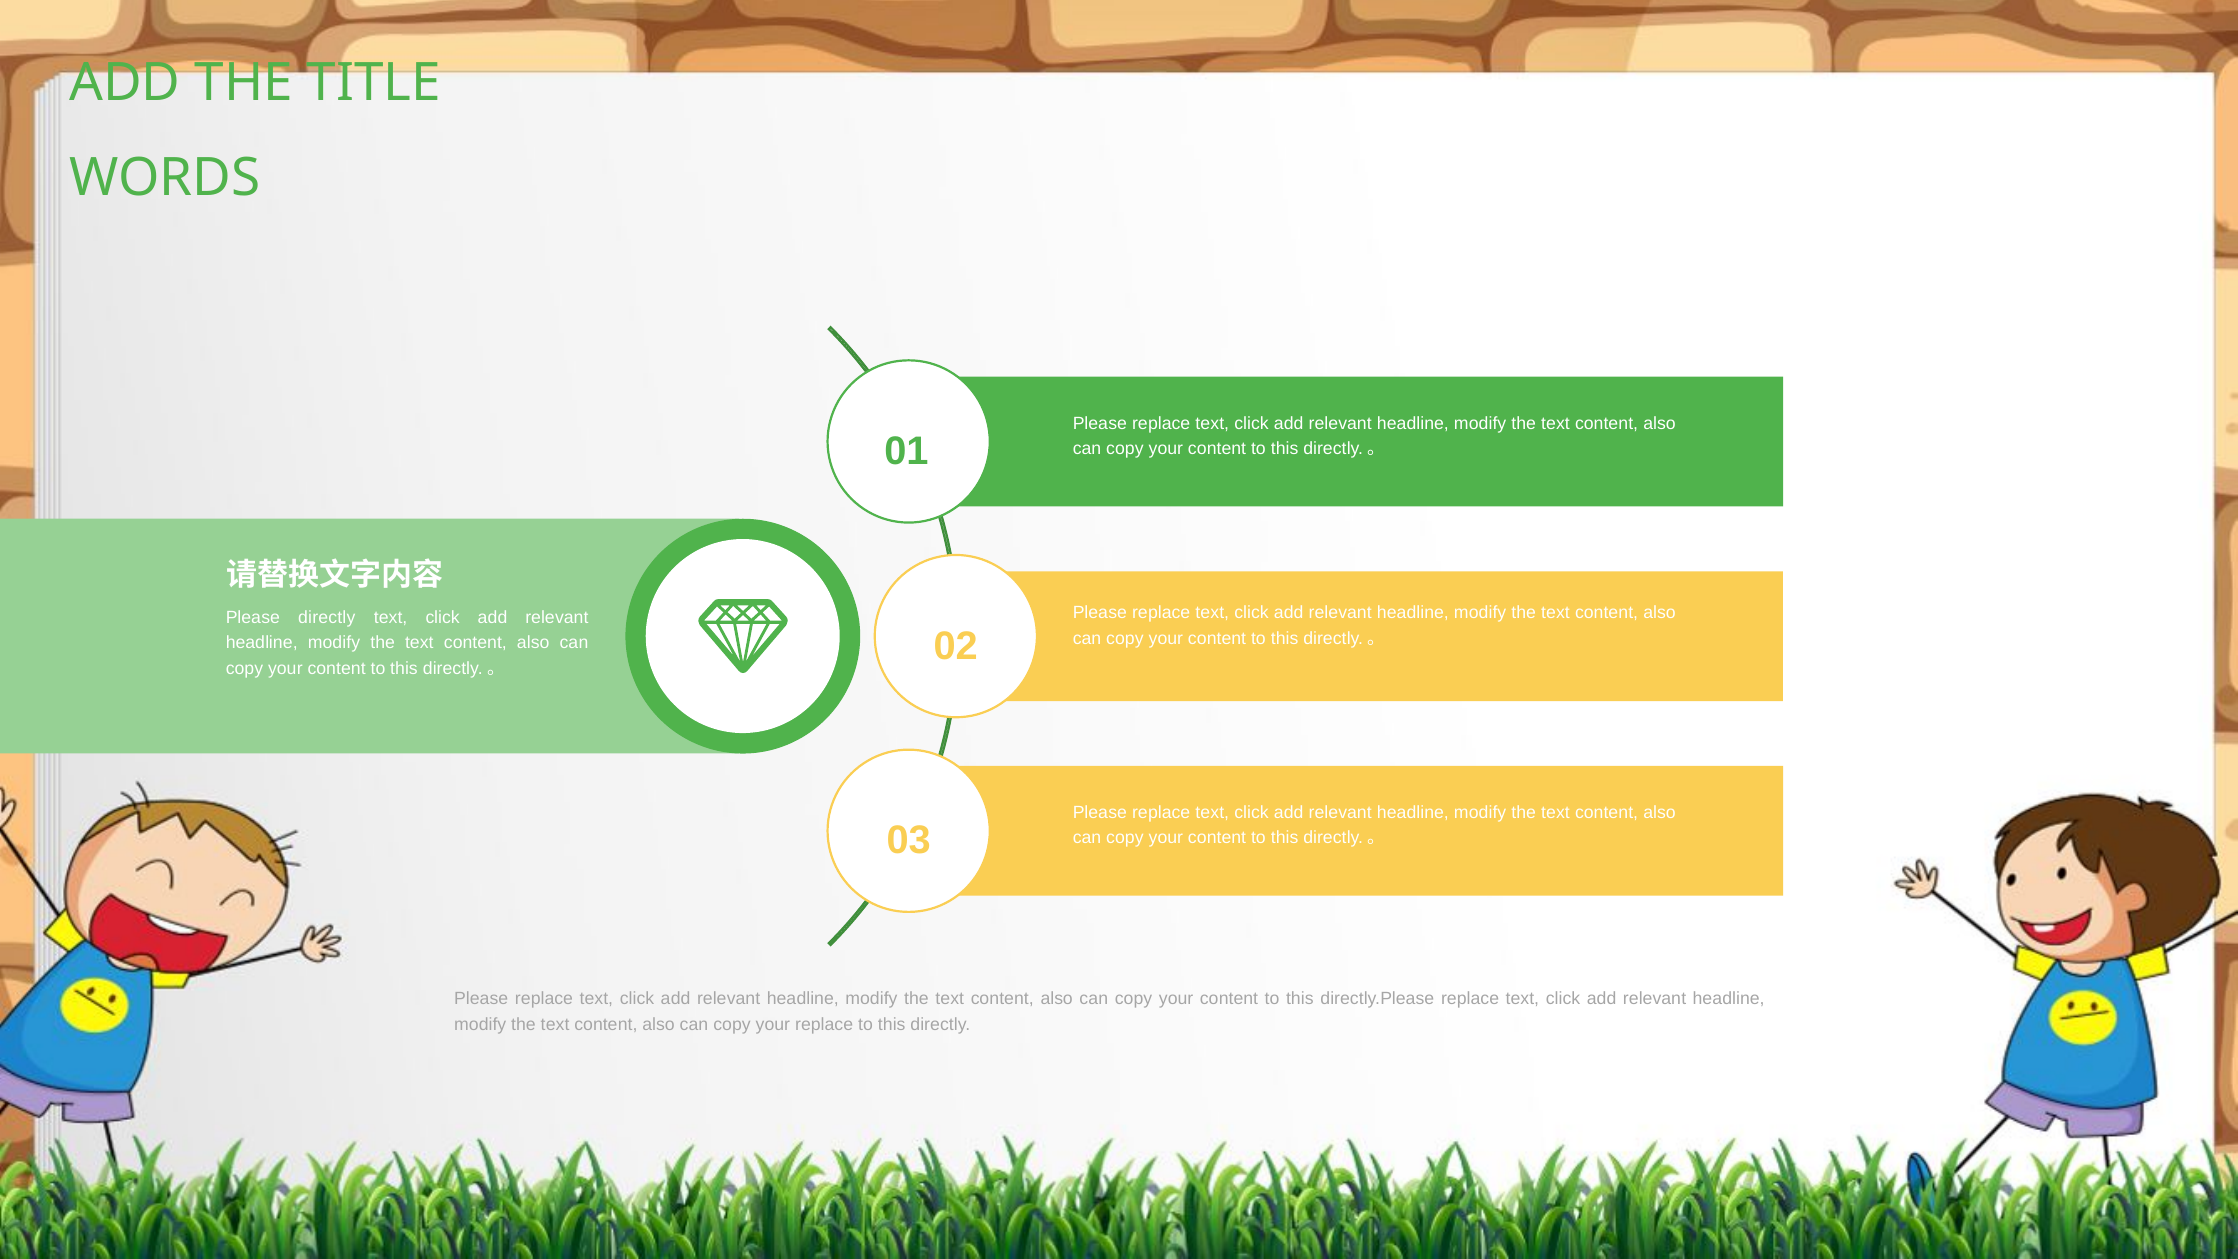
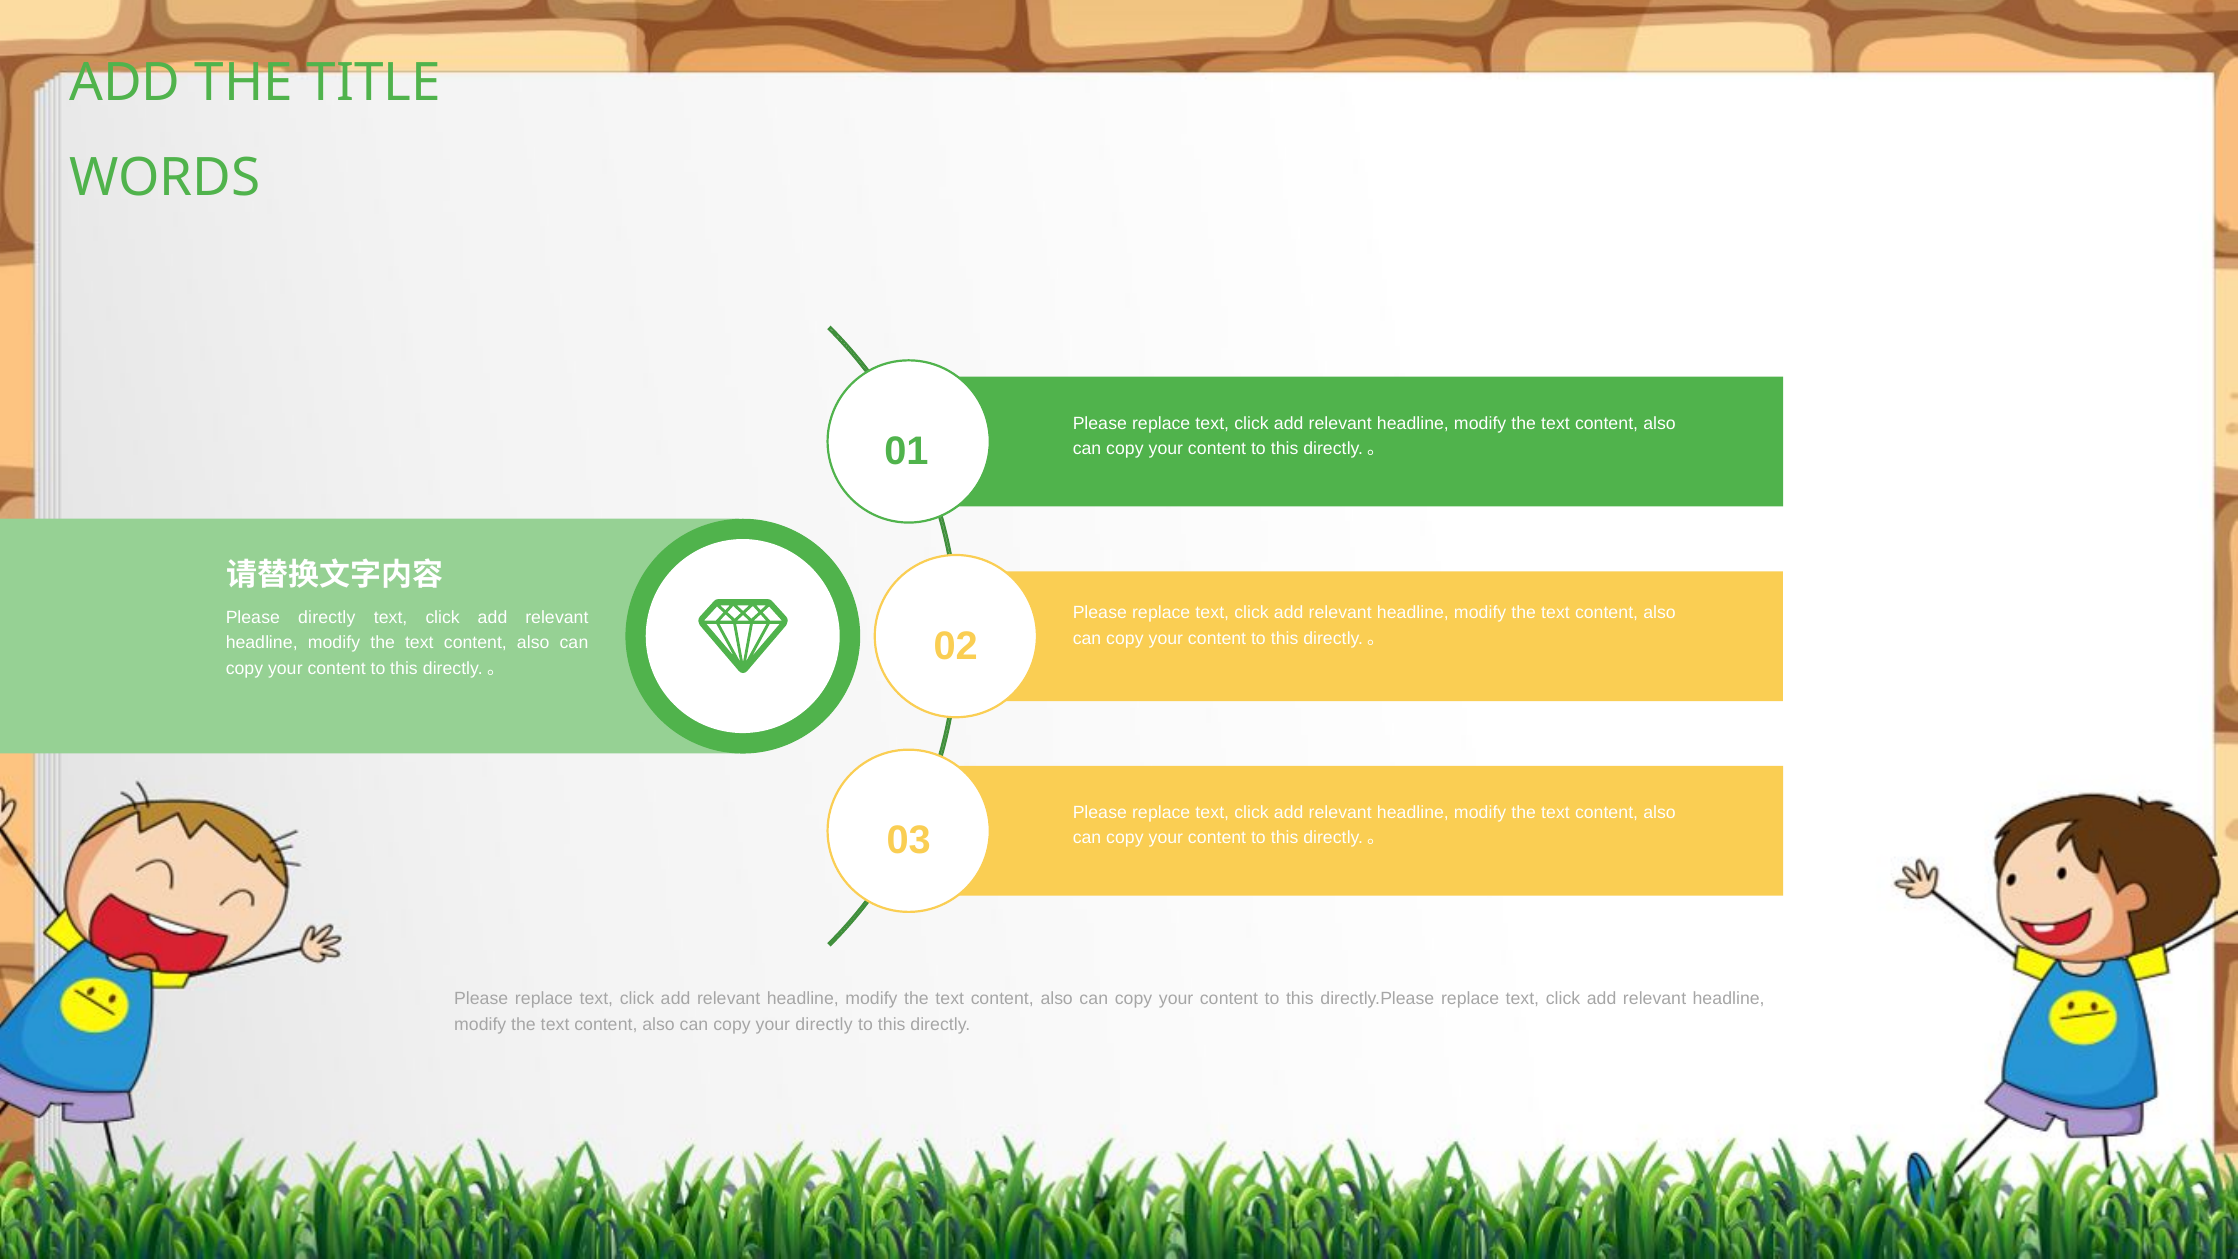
your replace: replace -> directly
